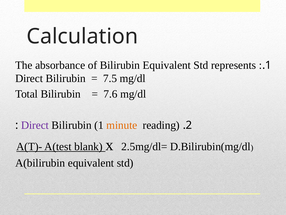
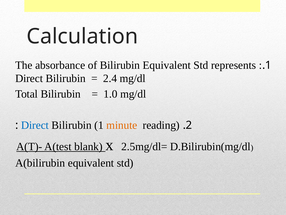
7.5: 7.5 -> 2.4
7.6: 7.6 -> 1.0
Direct at (35, 125) colour: purple -> blue
